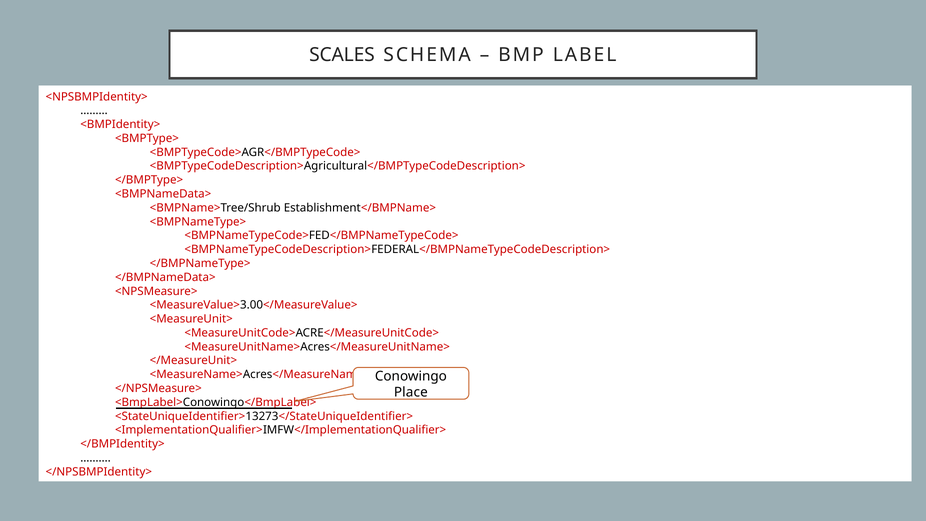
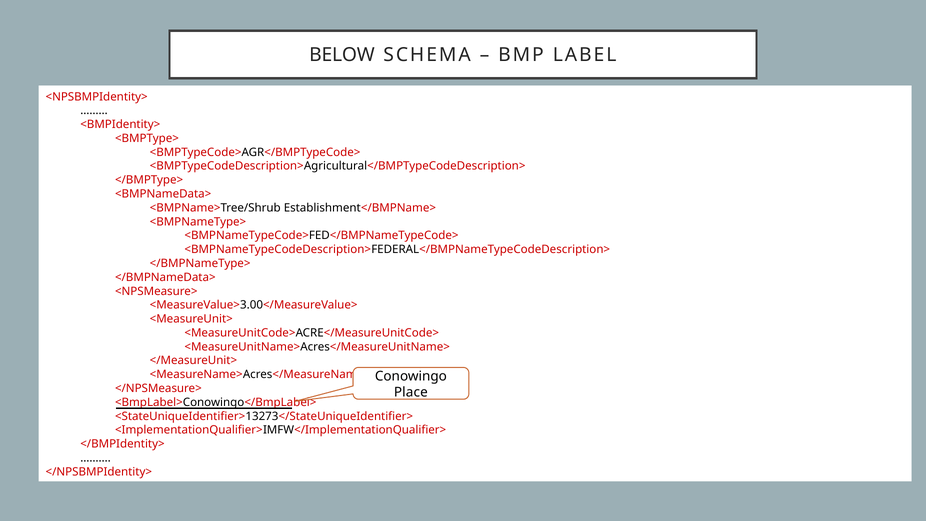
SCALES: SCALES -> BELOW
